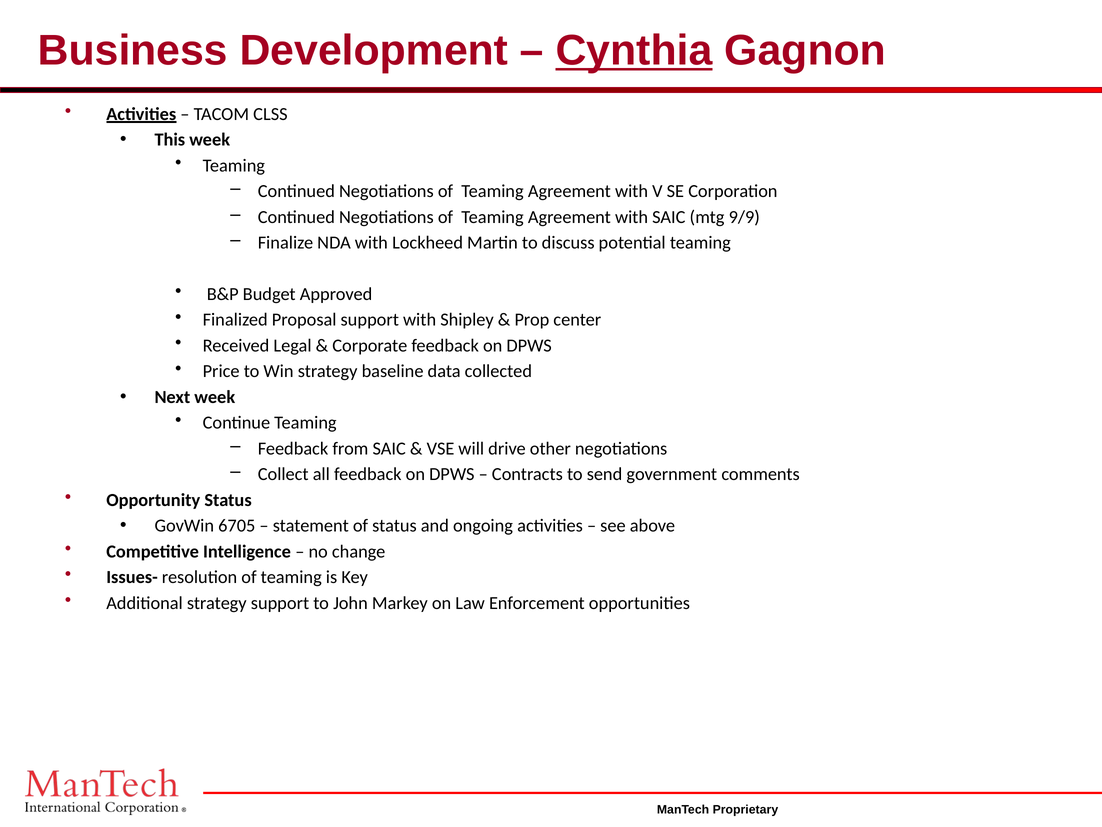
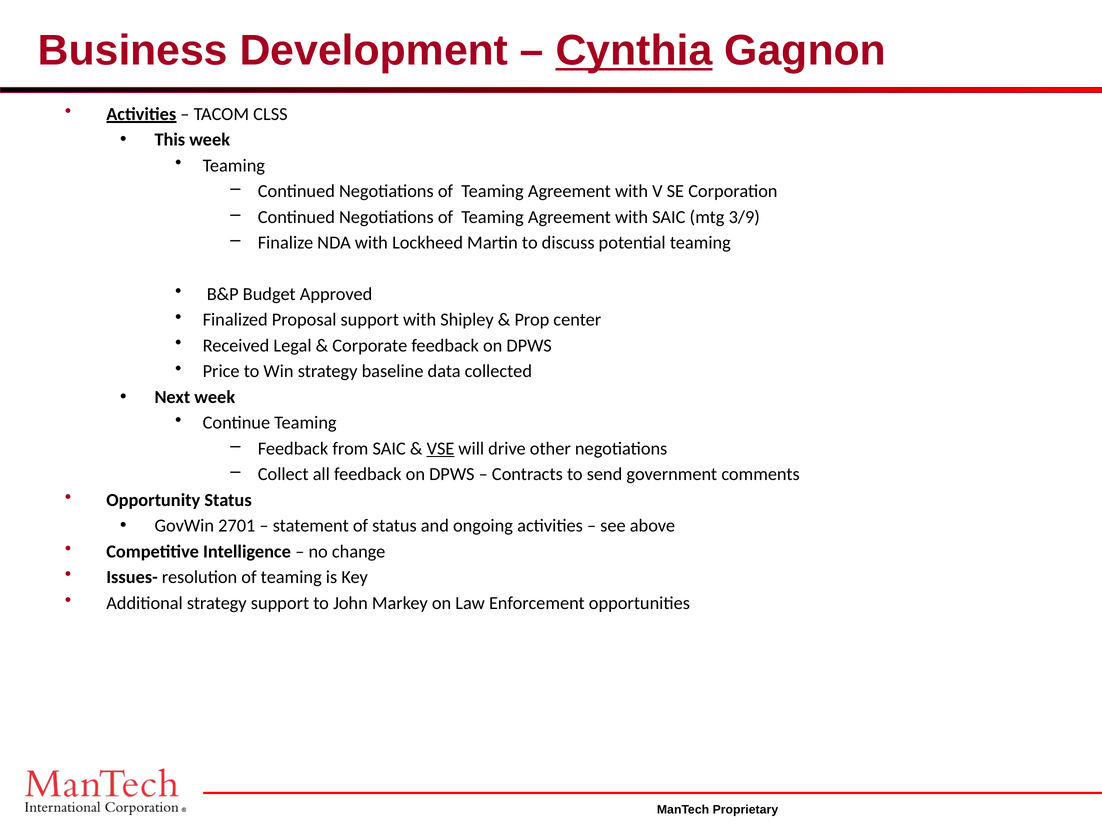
9/9: 9/9 -> 3/9
VSE underline: none -> present
6705: 6705 -> 2701
